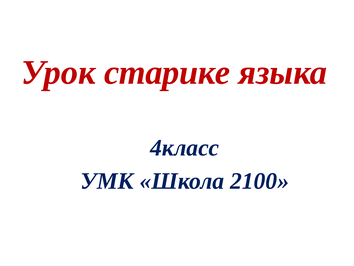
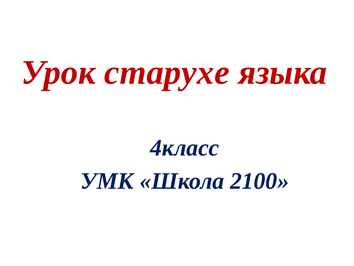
старике: старике -> старухе
